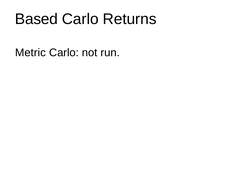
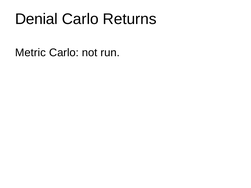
Based: Based -> Denial
